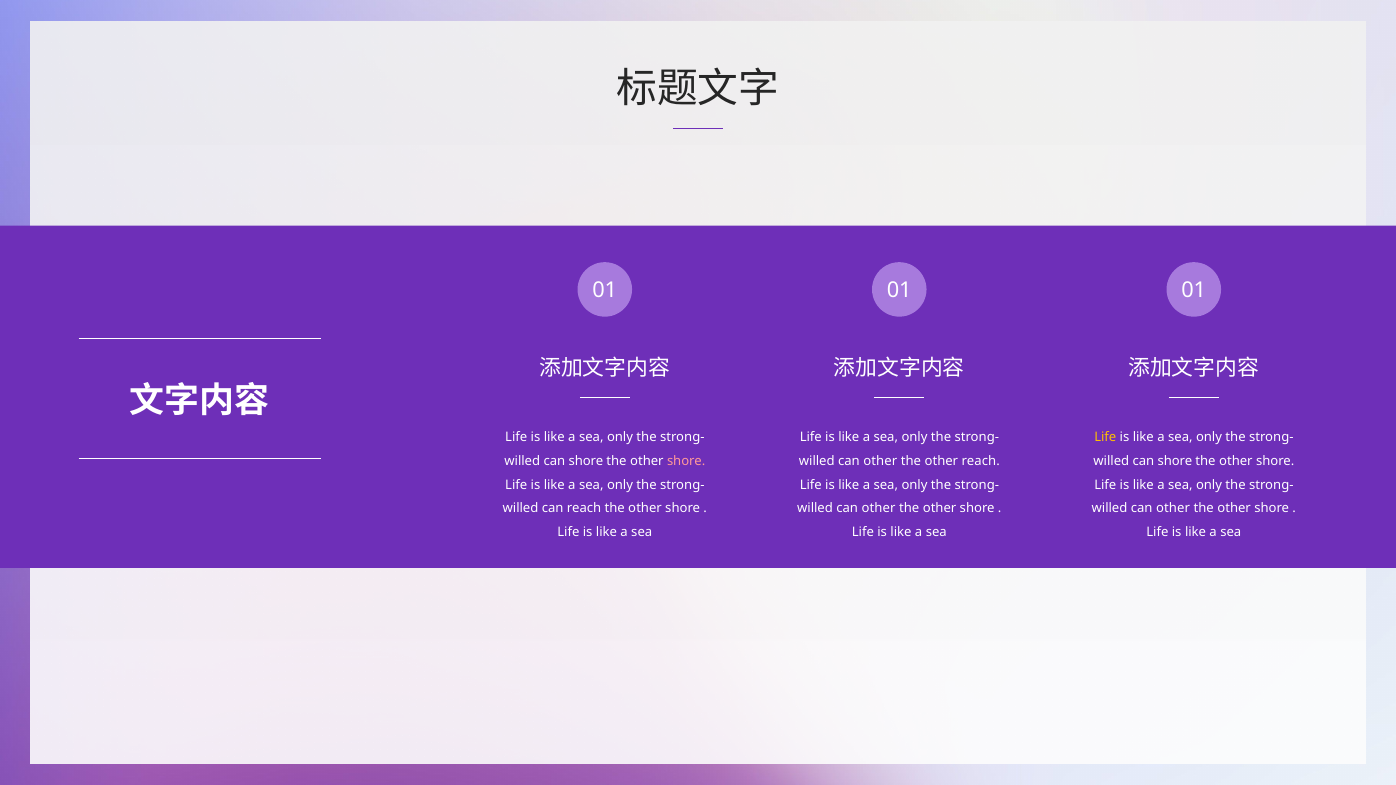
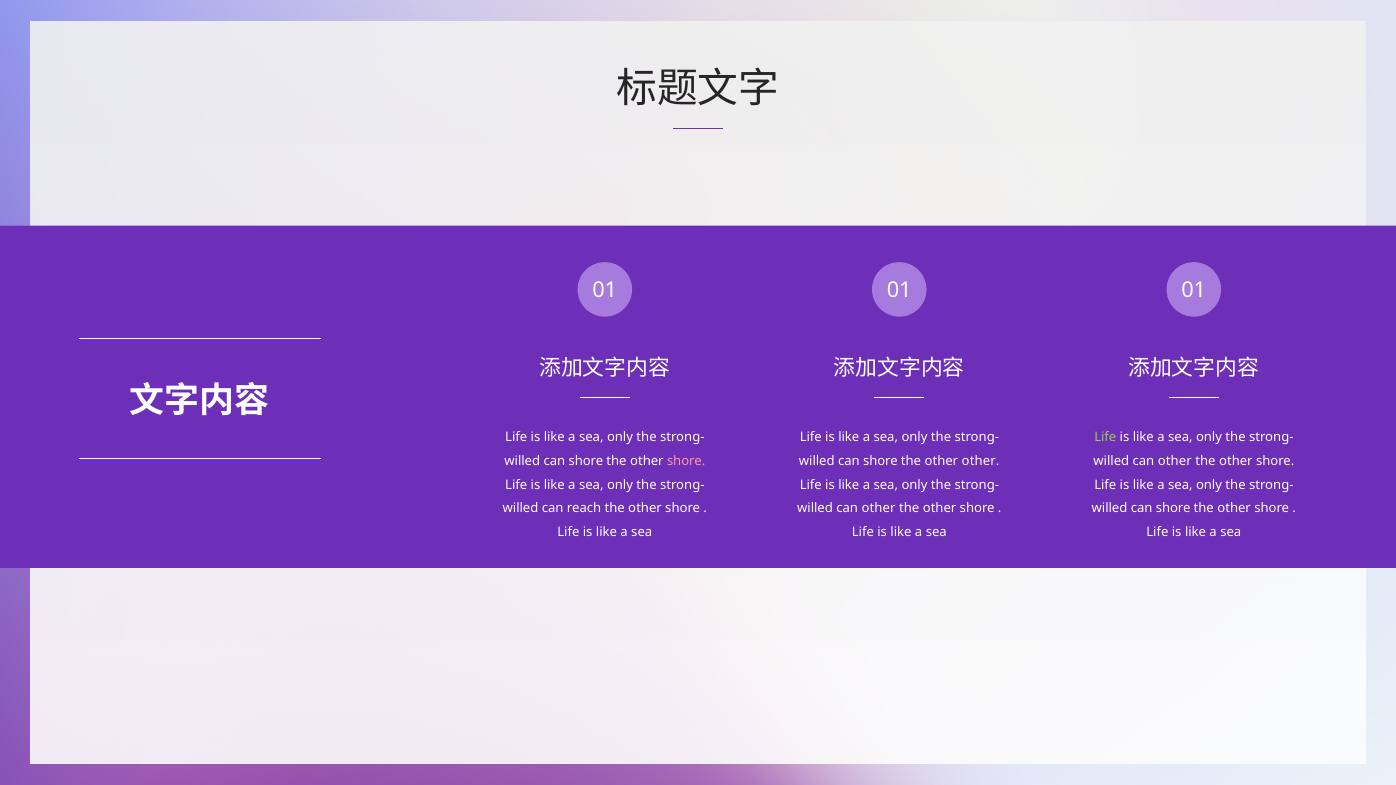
Life at (1105, 438) colour: yellow -> light green
other at (880, 461): other -> shore
other reach: reach -> other
shore at (1175, 461): shore -> other
other at (1173, 508): other -> shore
